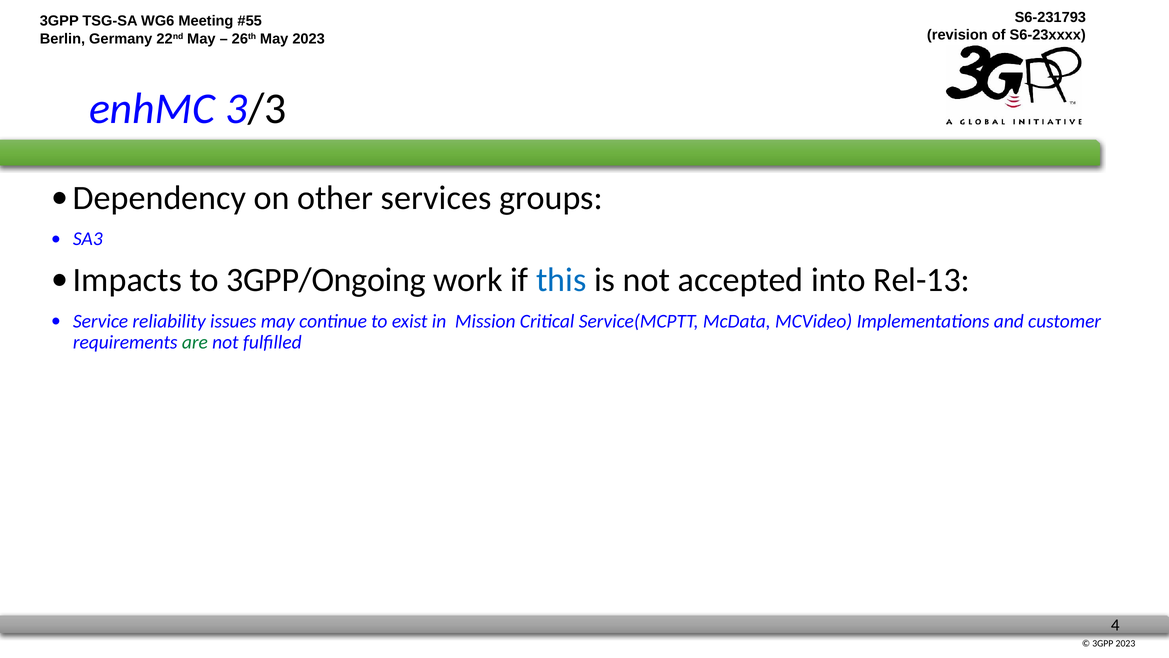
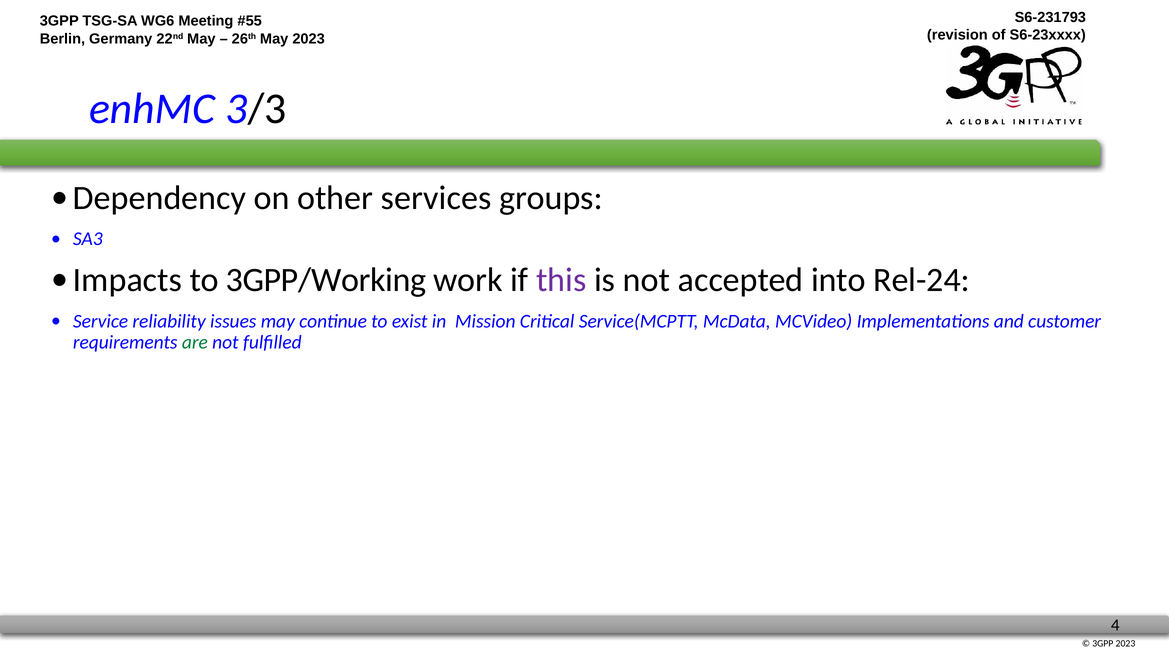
3GPP/Ongoing: 3GPP/Ongoing -> 3GPP/Working
this colour: blue -> purple
Rel-13: Rel-13 -> Rel-24
